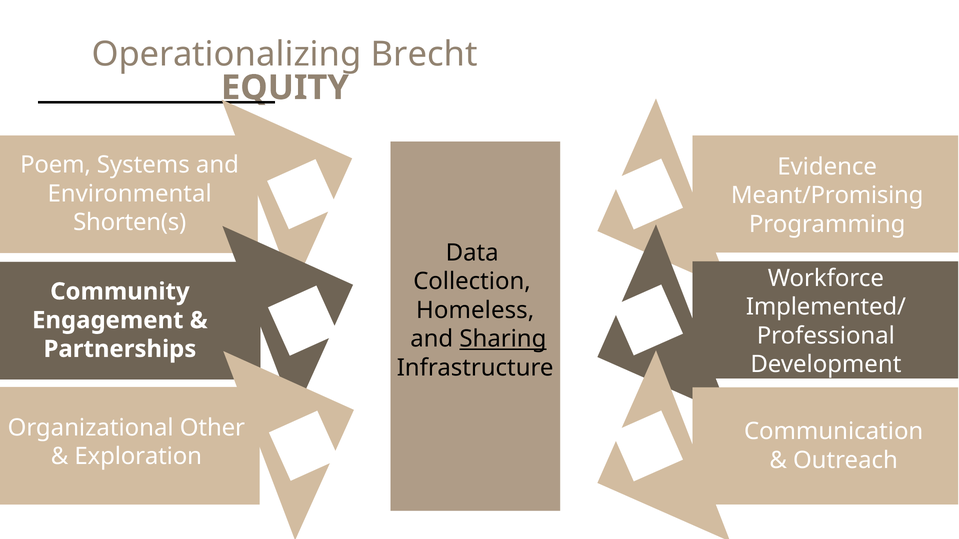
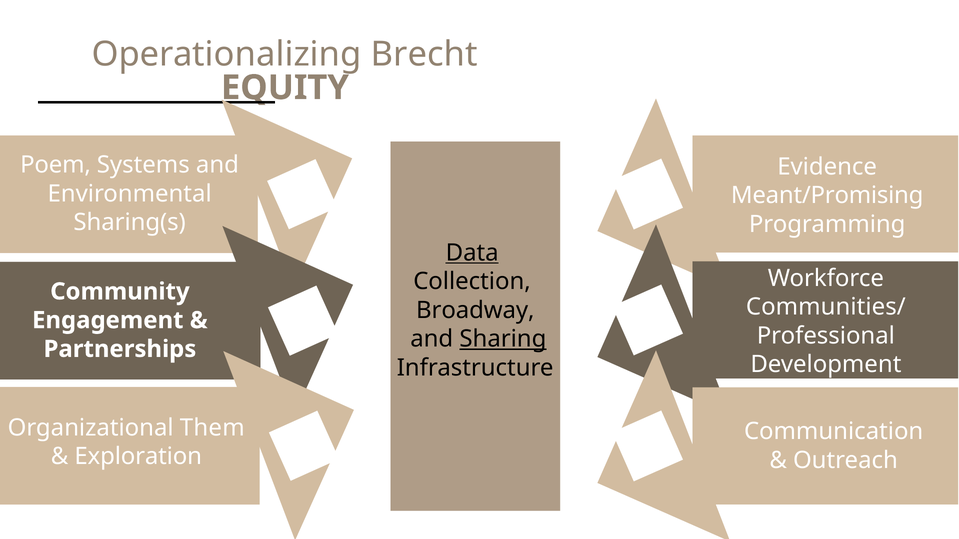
Shorten(s: Shorten(s -> Sharing(s
Data underline: none -> present
Implemented/: Implemented/ -> Communities/
Homeless: Homeless -> Broadway
Other: Other -> Them
